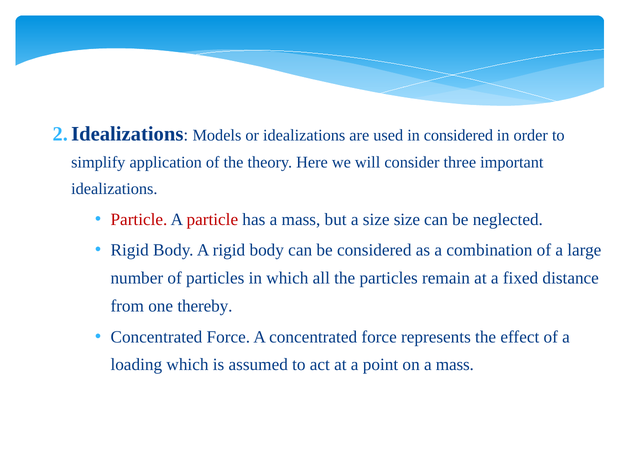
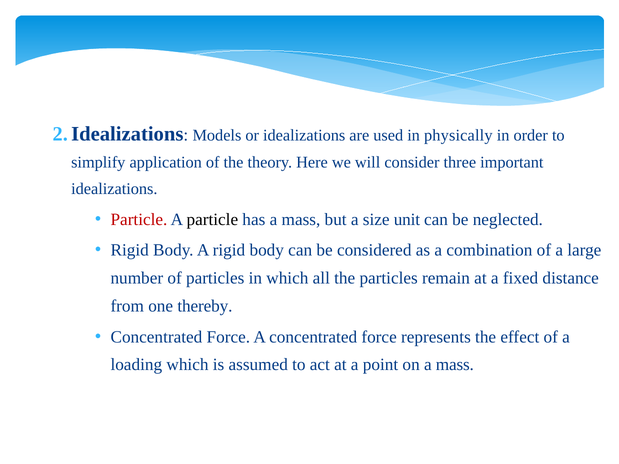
in considered: considered -> physically
particle at (212, 220) colour: red -> black
size size: size -> unit
